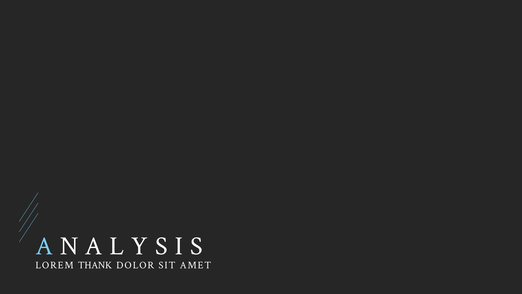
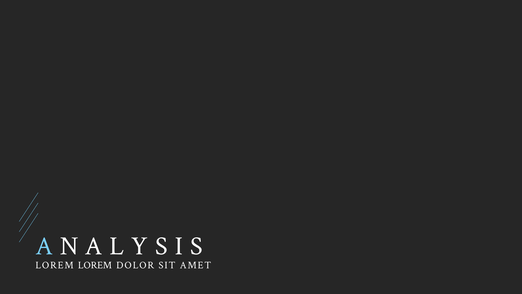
LOREM THANK: THANK -> LOREM
